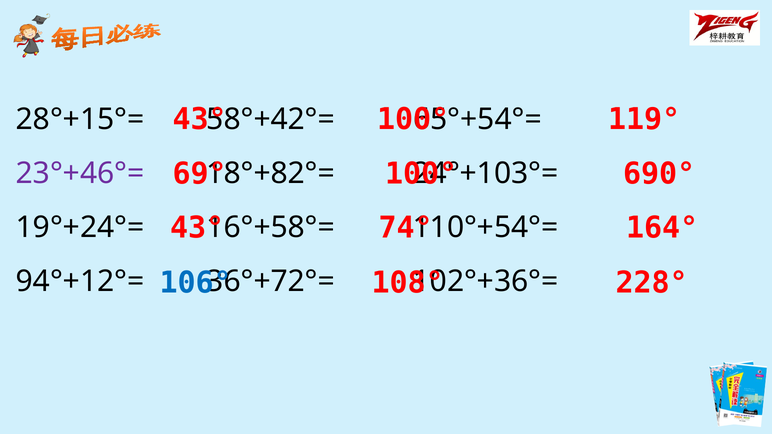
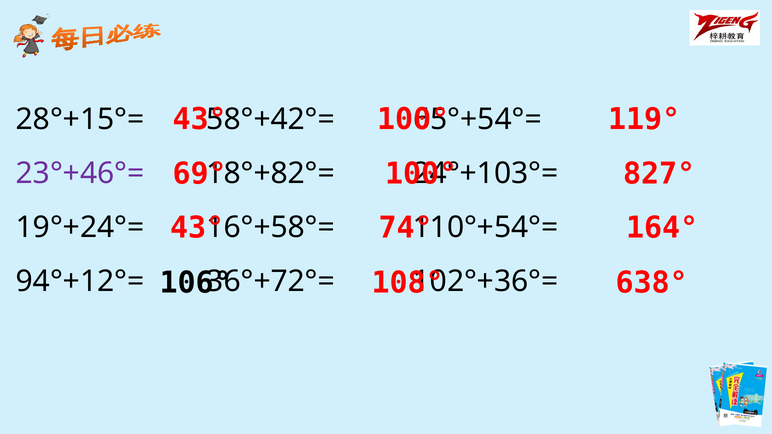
690°: 690° -> 827°
106° colour: blue -> black
228°: 228° -> 638°
